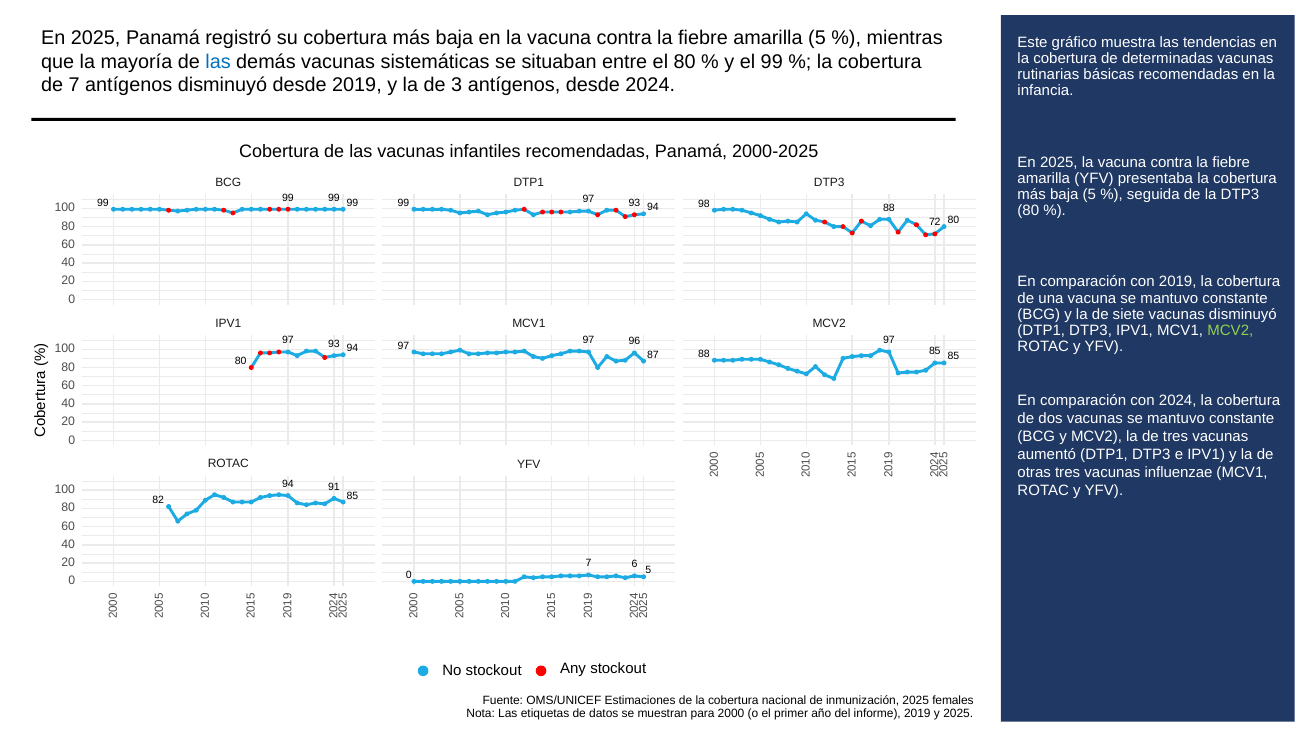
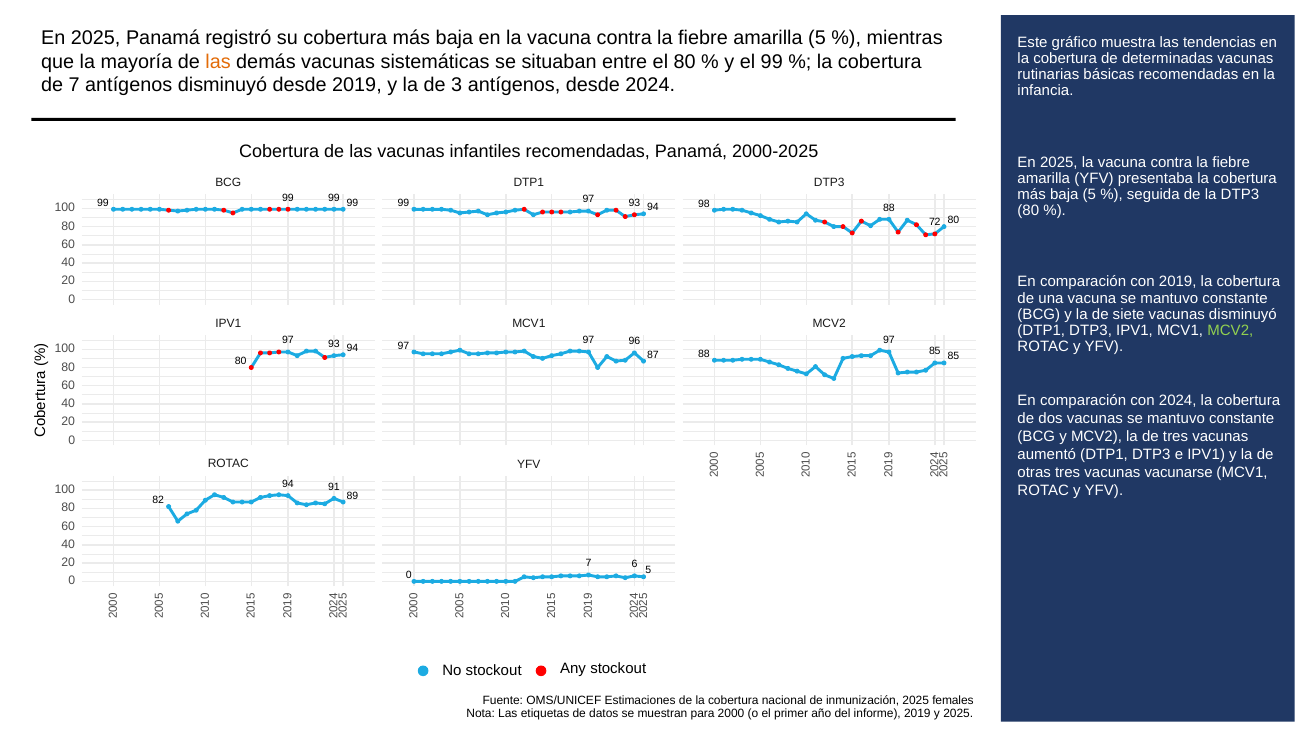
las at (218, 62) colour: blue -> orange
influenzae: influenzae -> vacunarse
82 85: 85 -> 89
